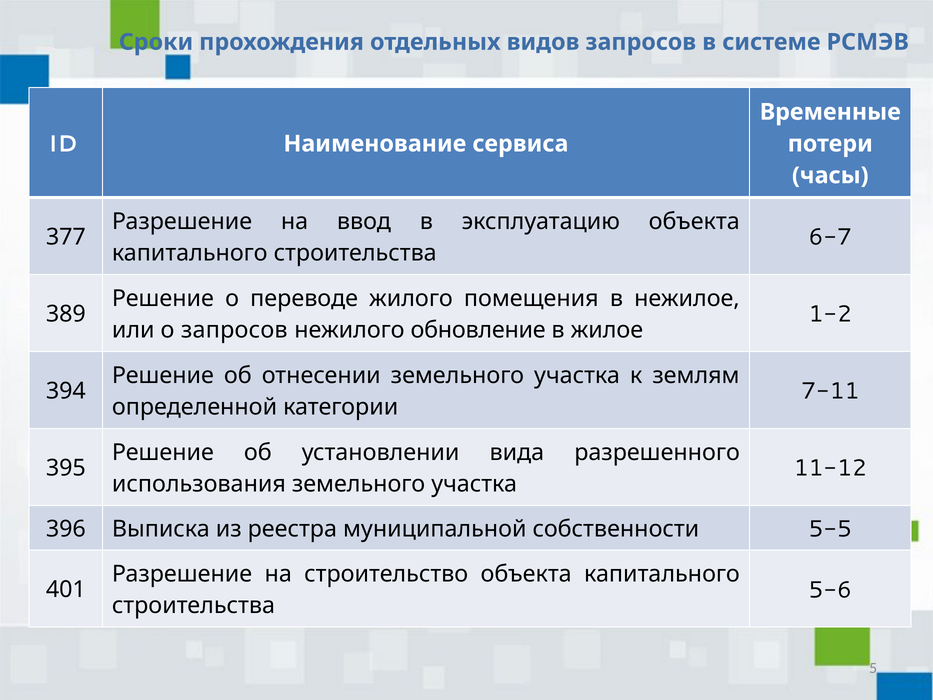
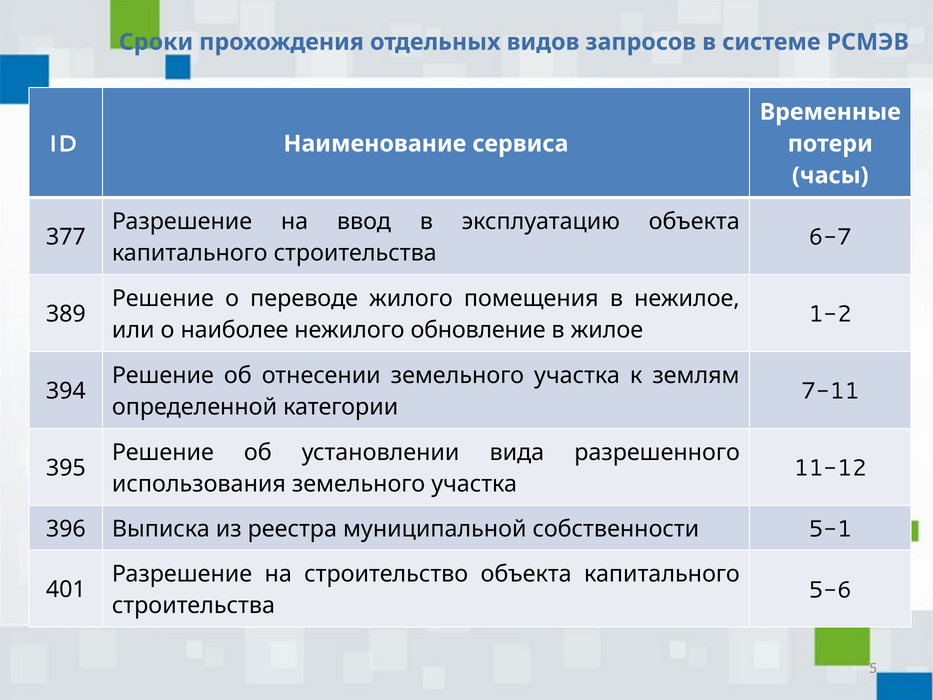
о запросов: запросов -> наиболее
5-5: 5-5 -> 5-1
